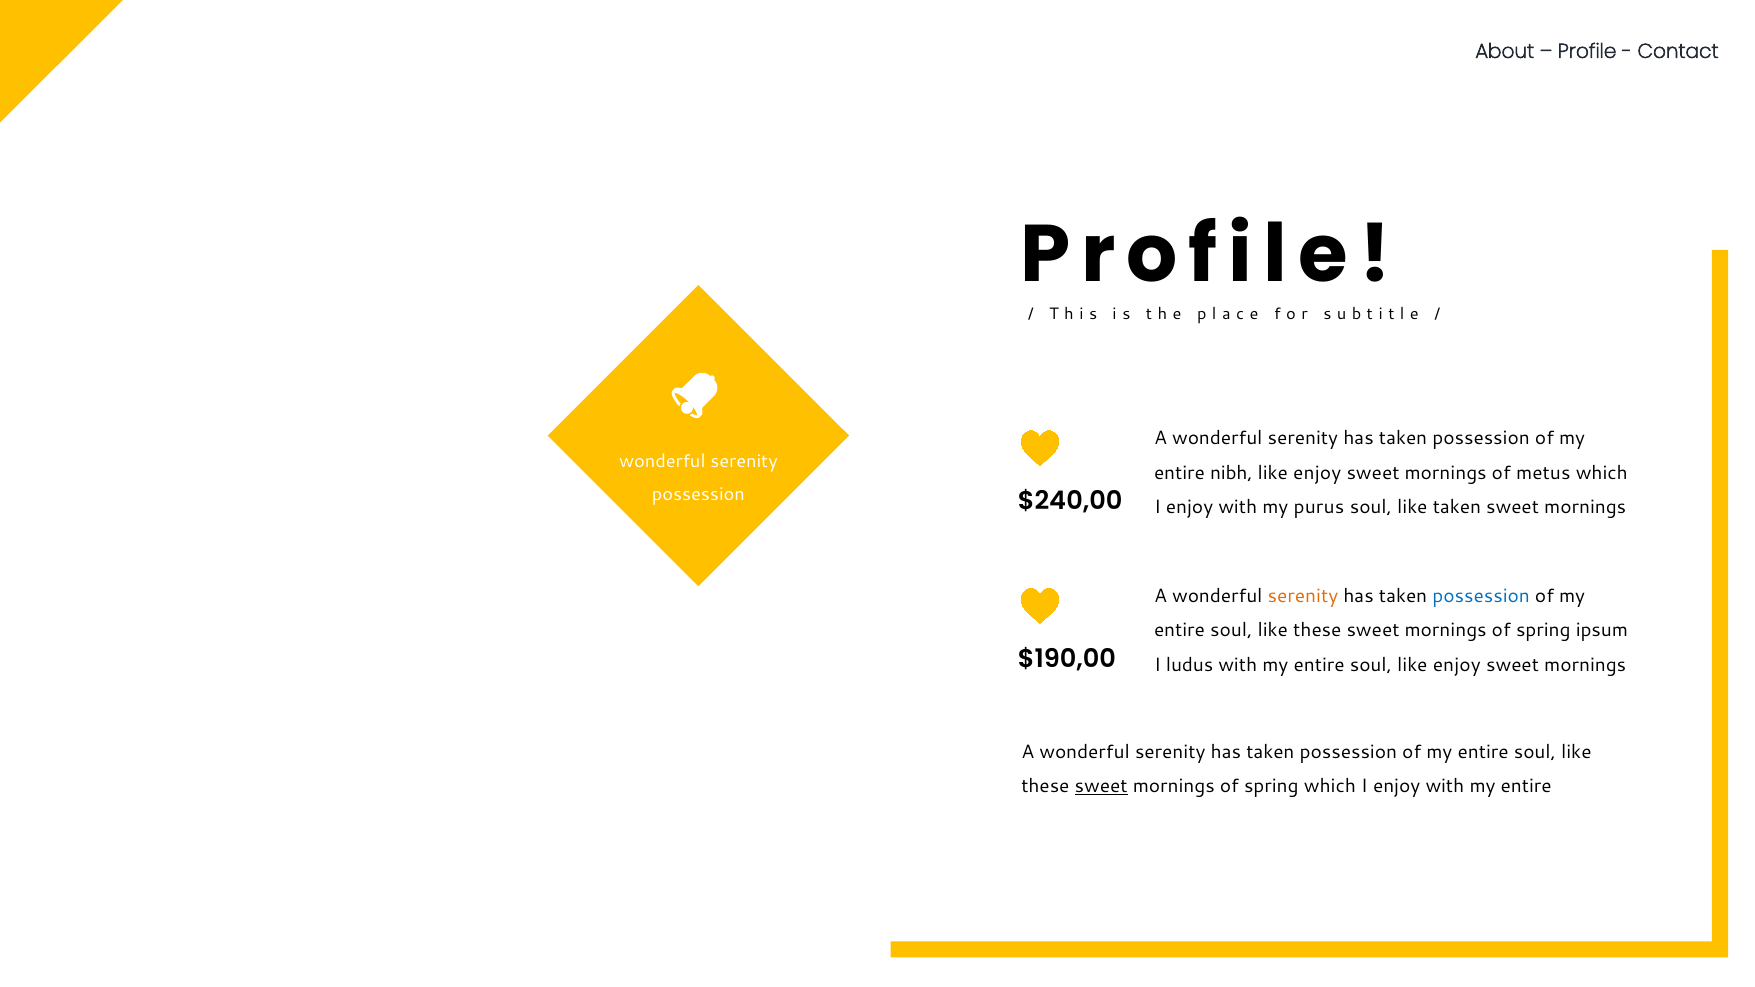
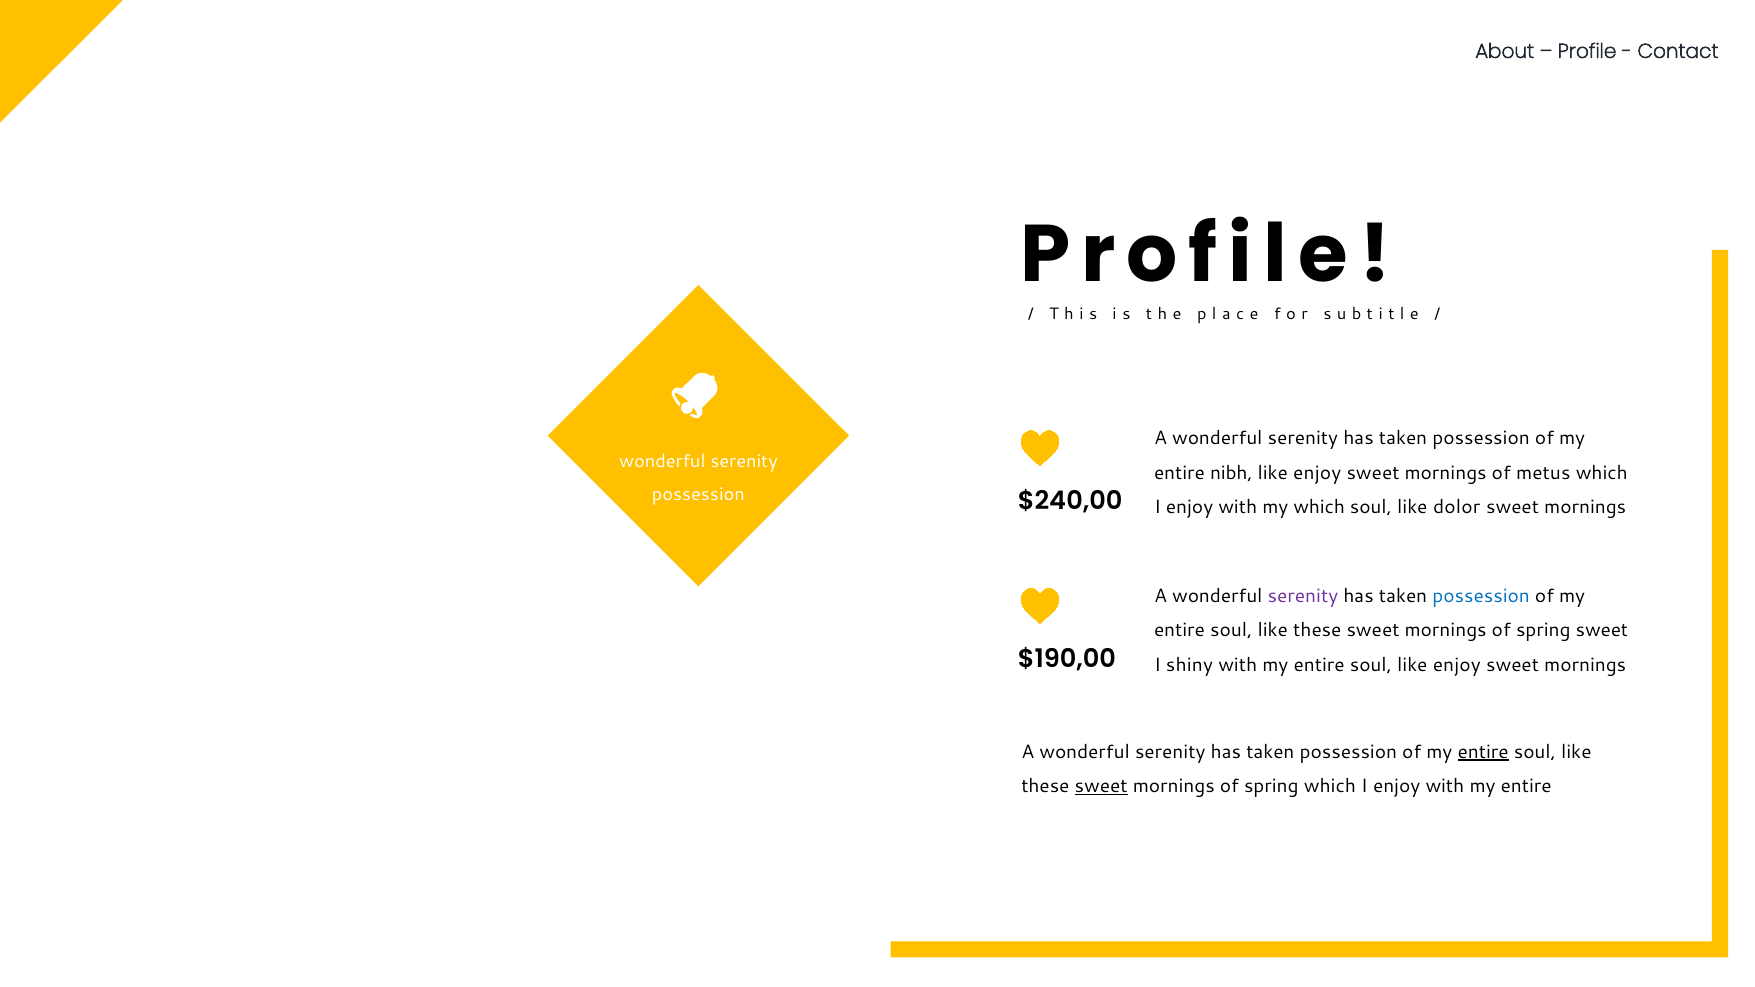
my purus: purus -> which
like taken: taken -> dolor
serenity at (1303, 596) colour: orange -> purple
spring ipsum: ipsum -> sweet
ludus: ludus -> shiny
entire at (1483, 752) underline: none -> present
